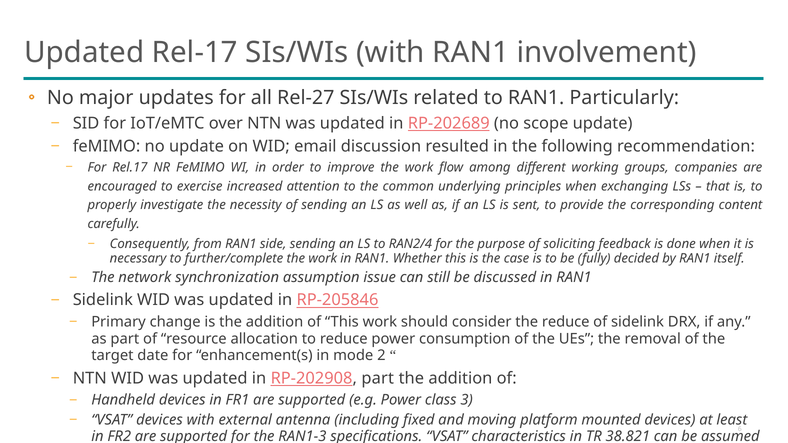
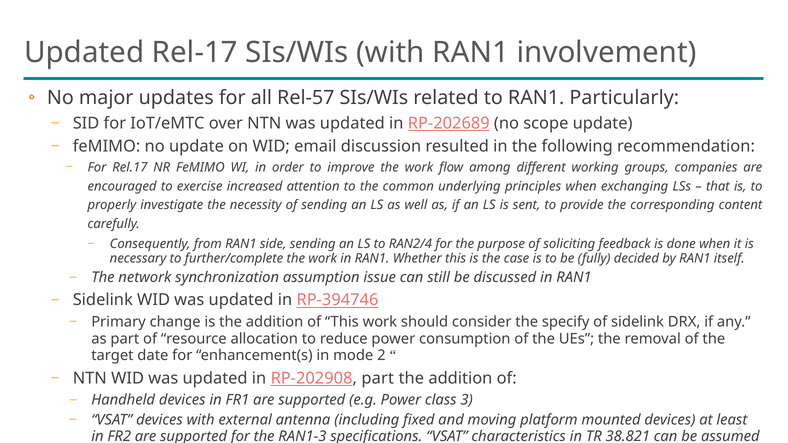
Rel-27: Rel-27 -> Rel-57
RP-205846: RP-205846 -> RP-394746
the reduce: reduce -> specify
